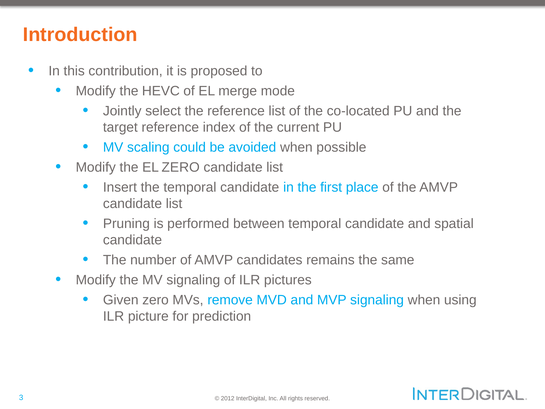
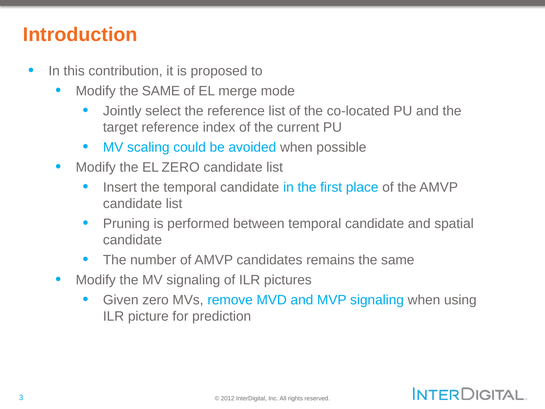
Modify the HEVC: HEVC -> SAME
